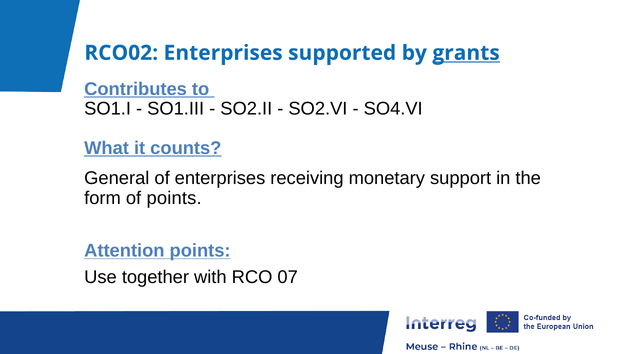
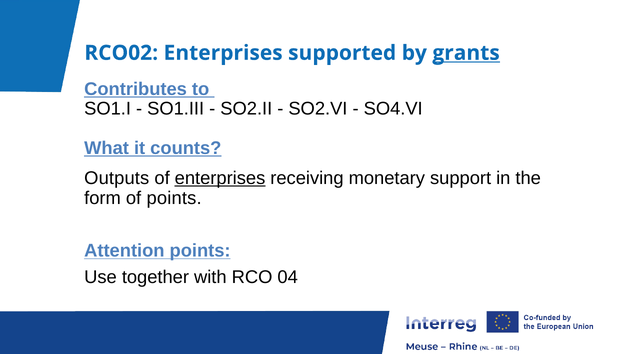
General: General -> Outputs
enterprises at (220, 178) underline: none -> present
07: 07 -> 04
